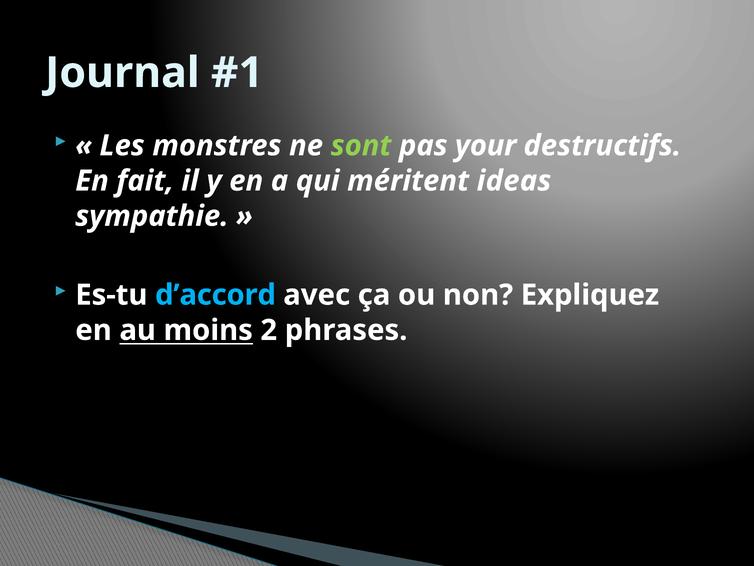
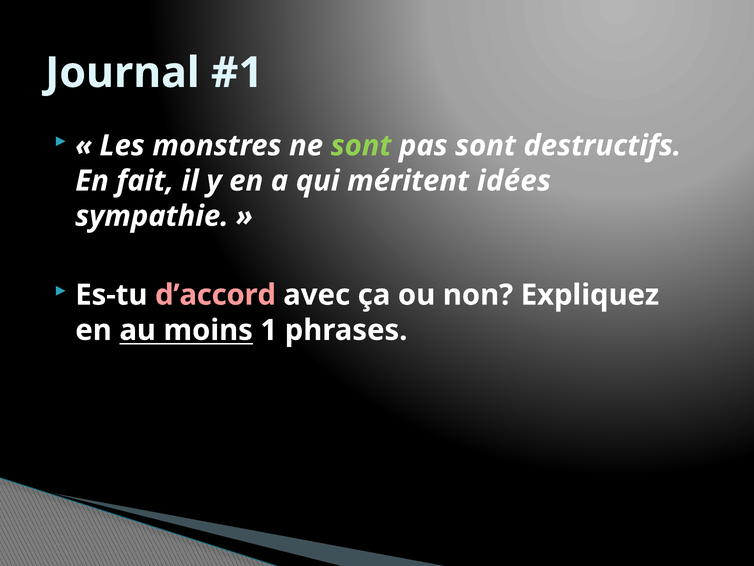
pas your: your -> sont
ideas: ideas -> idées
d’accord colour: light blue -> pink
2: 2 -> 1
